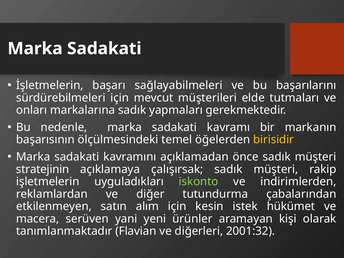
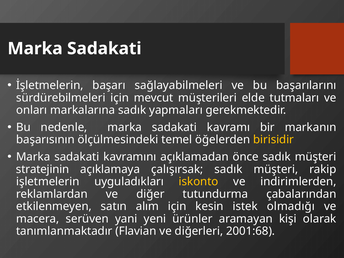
iskonto colour: light green -> yellow
hükümet: hükümet -> olmadığı
2001:32: 2001:32 -> 2001:68
